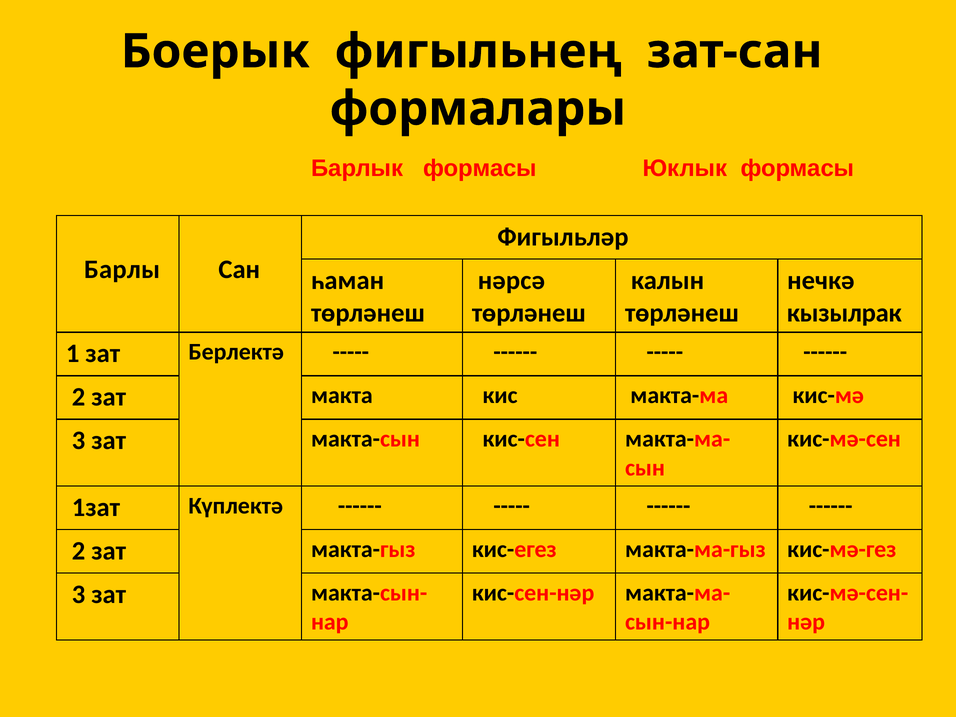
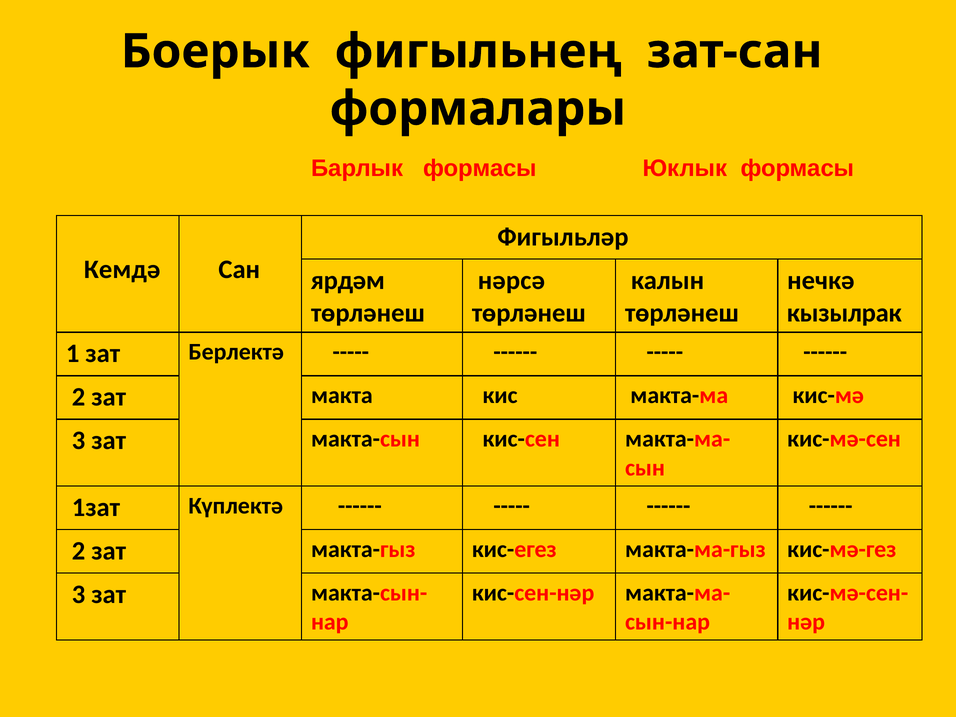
Барлы: Барлы -> Кемдә
һаман: һаман -> ярдәм
